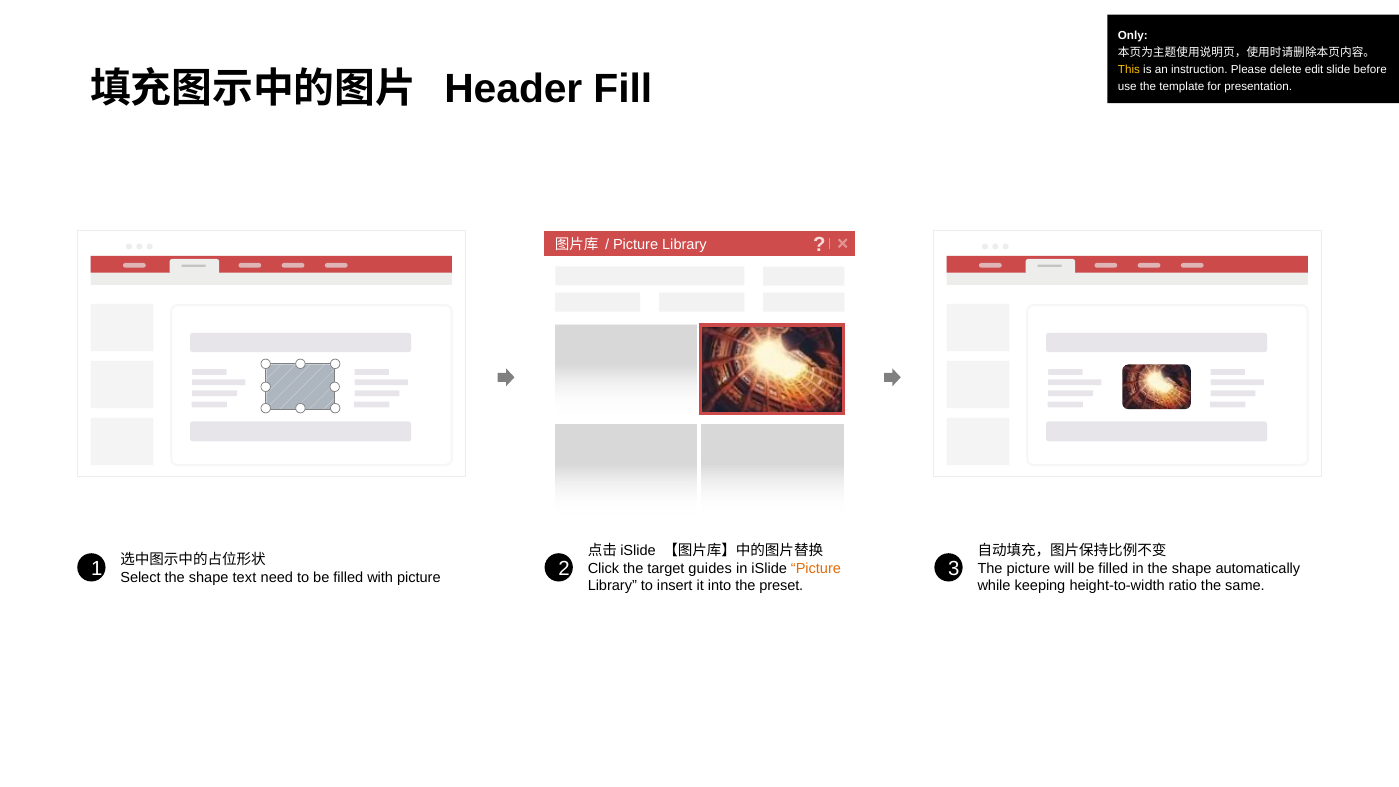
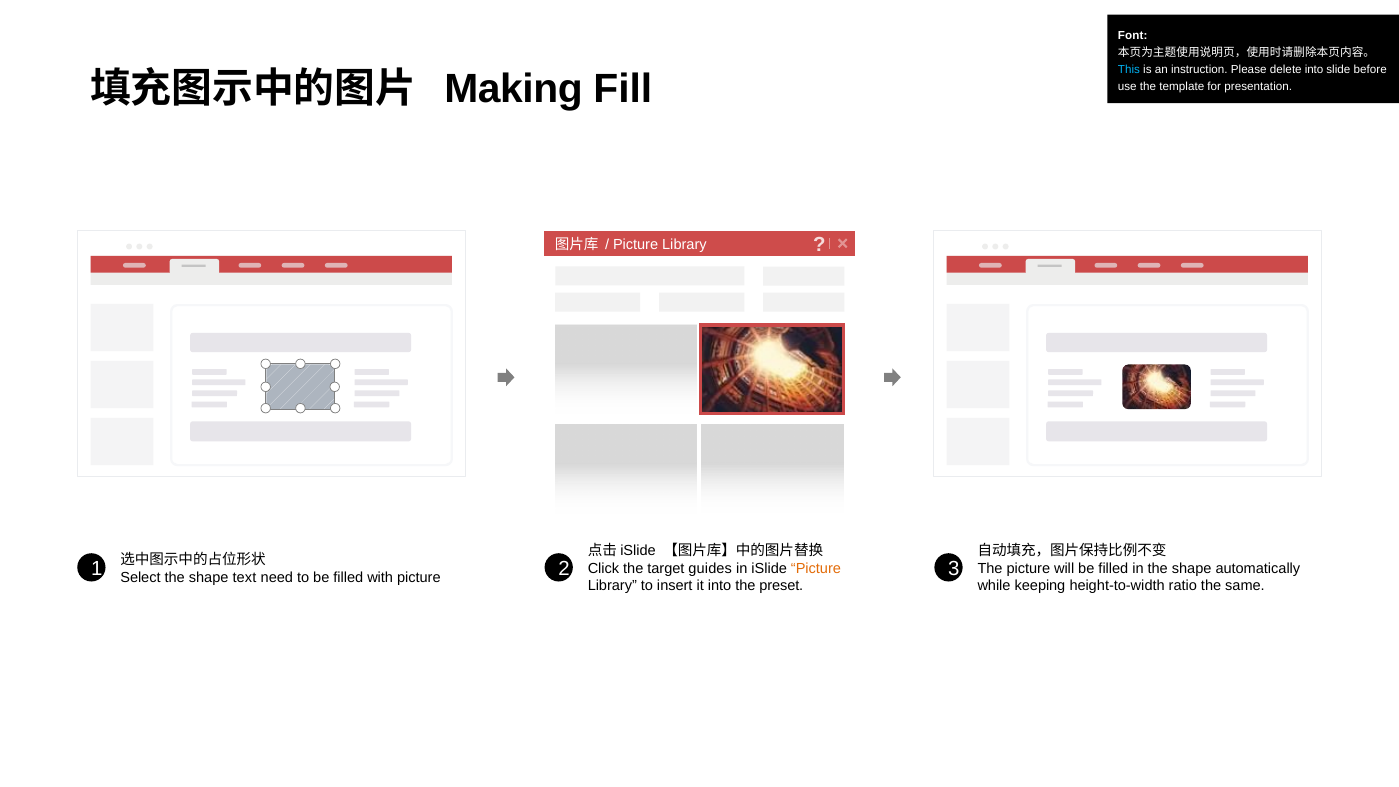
Only: Only -> Font
This colour: yellow -> light blue
delete edit: edit -> into
Header: Header -> Making
